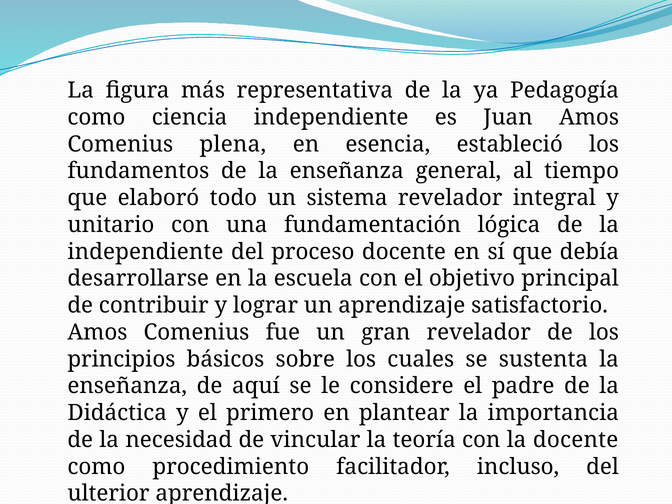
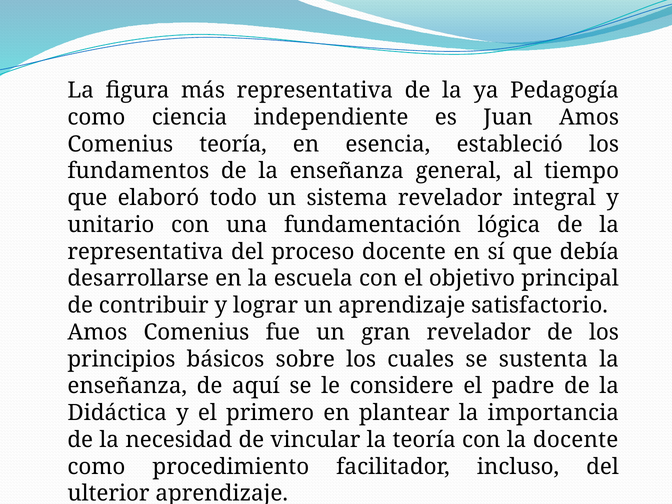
Comenius plena: plena -> teoría
independiente at (145, 252): independiente -> representativa
